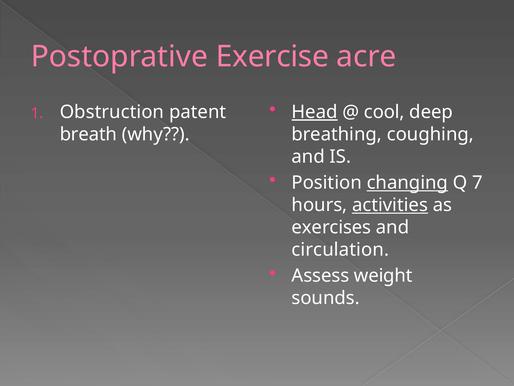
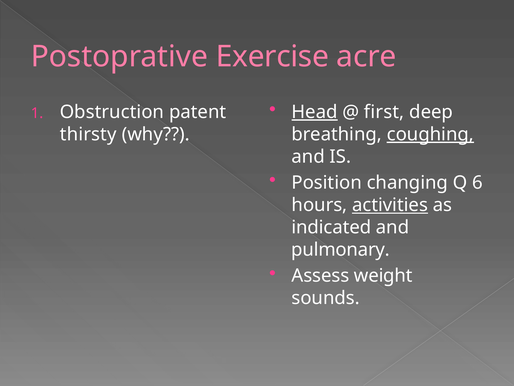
cool: cool -> first
breath: breath -> thirsty
coughing underline: none -> present
changing underline: present -> none
7: 7 -> 6
exercises: exercises -> indicated
circulation: circulation -> pulmonary
